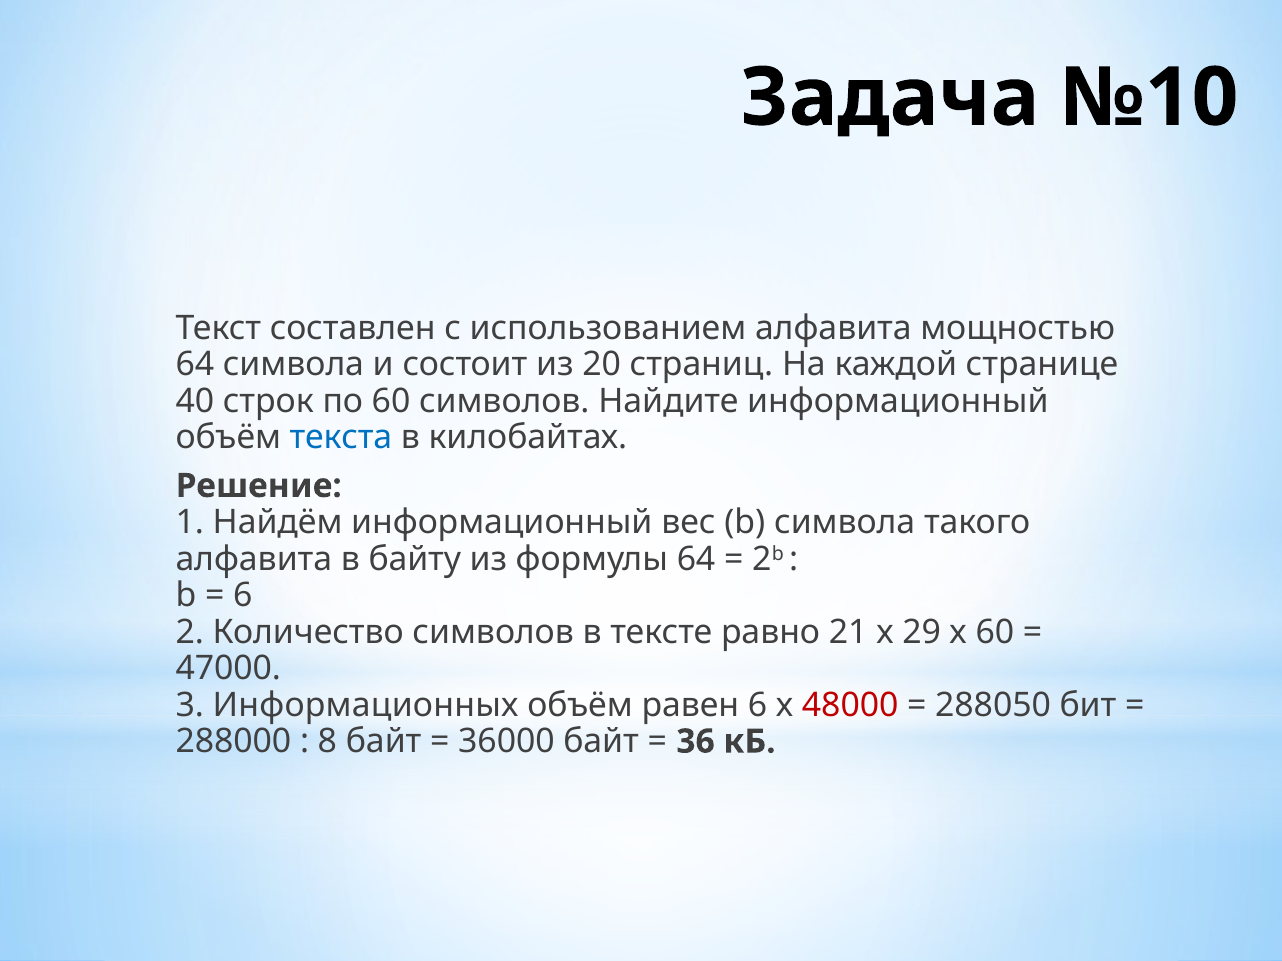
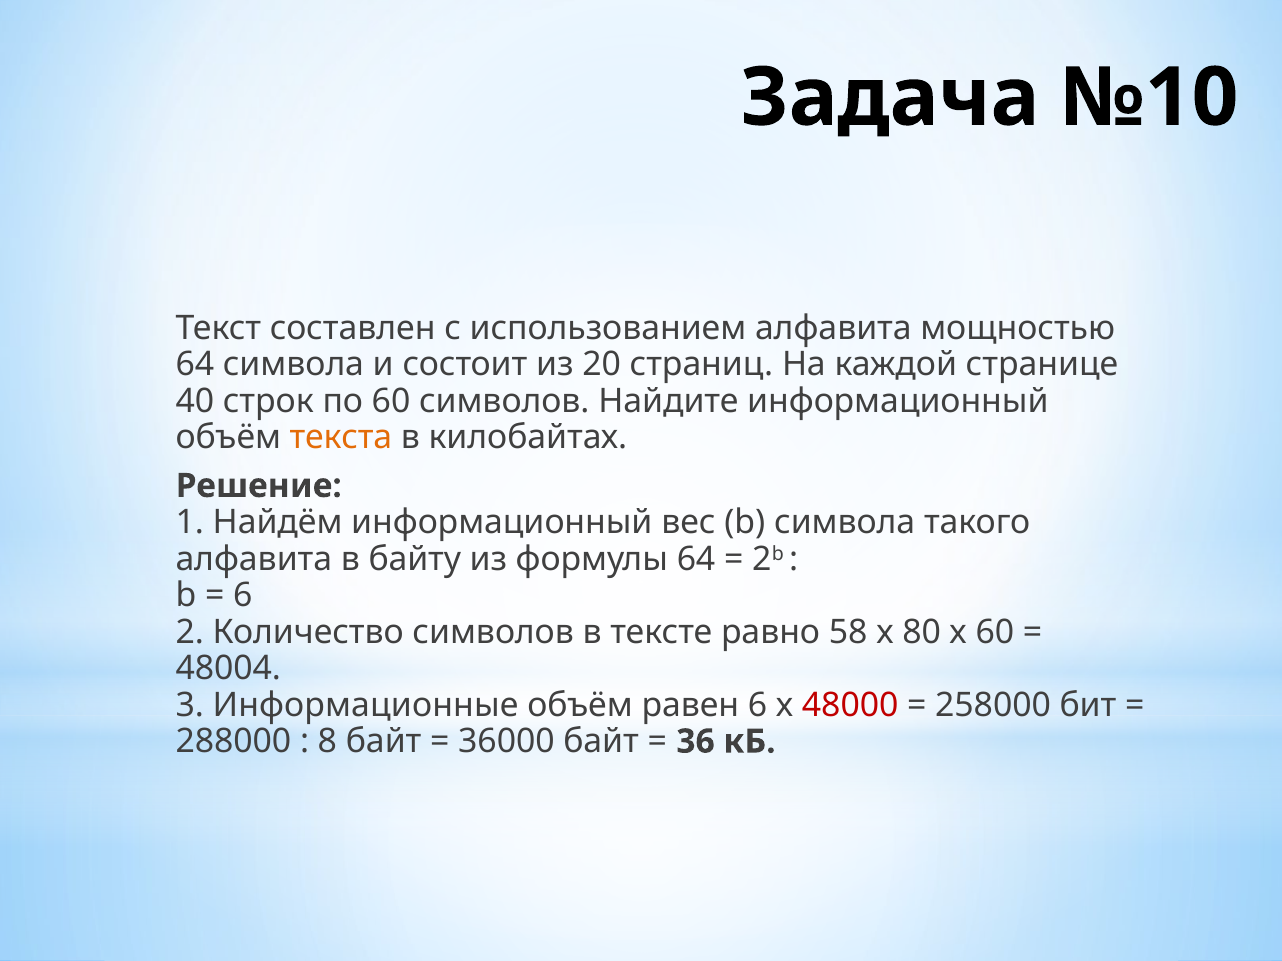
текста colour: blue -> orange
21: 21 -> 58
29: 29 -> 80
47000: 47000 -> 48004
Информационных: Информационных -> Информационные
288050: 288050 -> 258000
